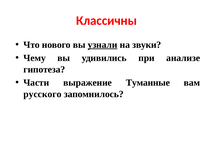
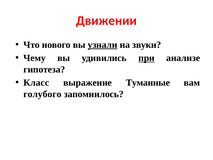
Классичны: Классичны -> Движении
при underline: none -> present
Части: Части -> Класс
русского: русского -> голубого
